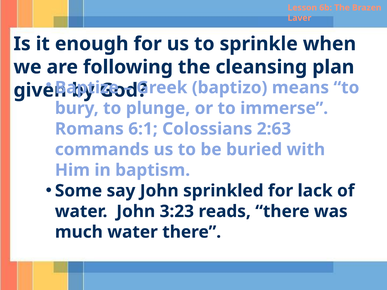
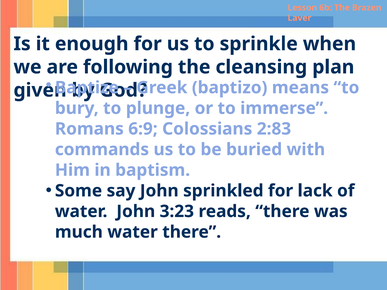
6:1: 6:1 -> 6:9
2:63: 2:63 -> 2:83
